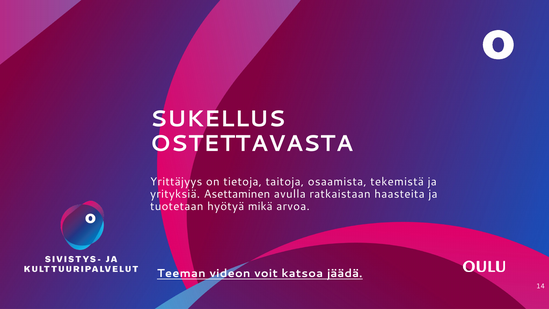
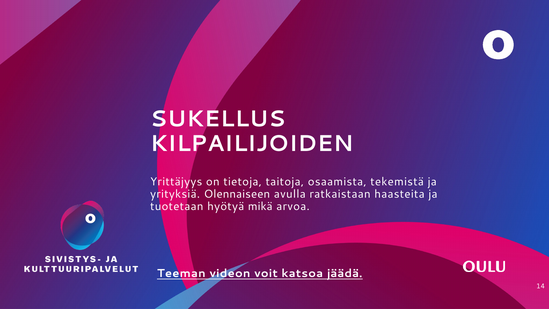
OSTETTAVASTA: OSTETTAVASTA -> KILPAILIJOIDEN
Asettaminen: Asettaminen -> Olennaiseen
